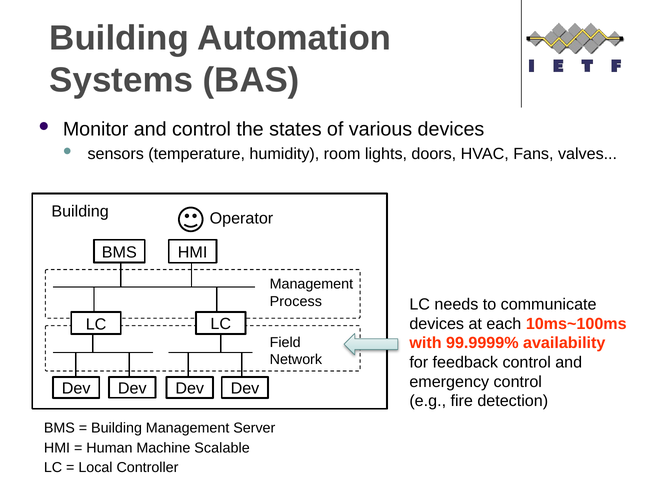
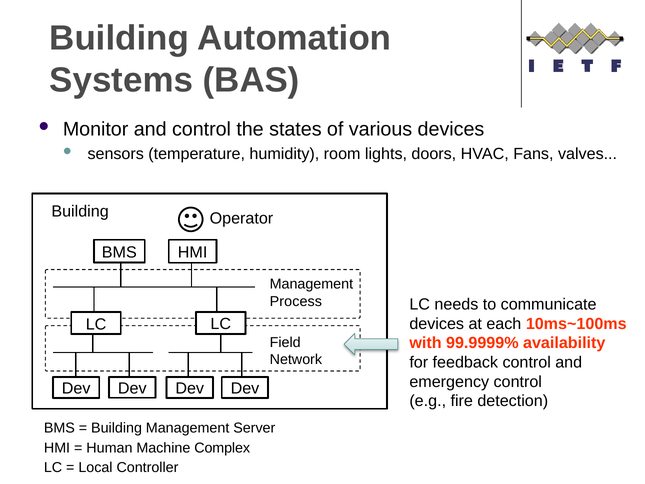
Scalable: Scalable -> Complex
